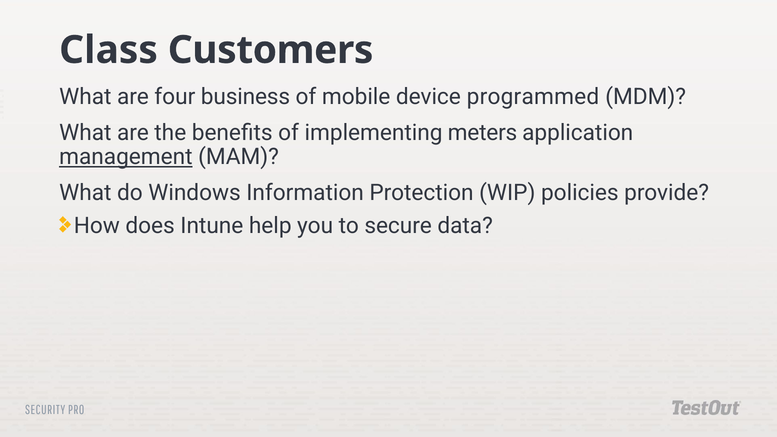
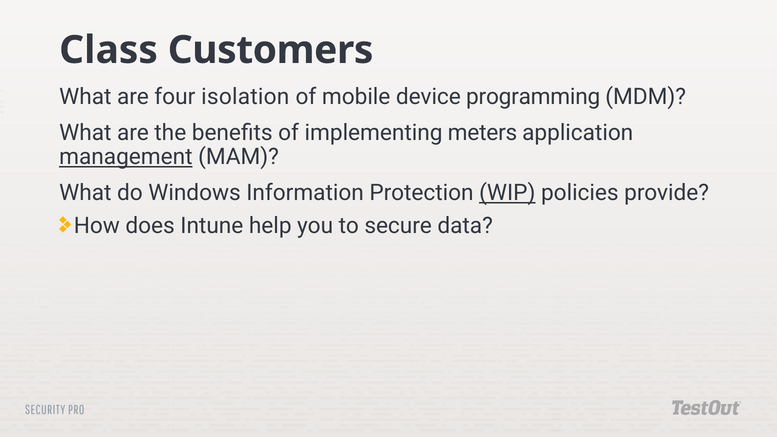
business: business -> isolation
programmed: programmed -> programming
WIP underline: none -> present
